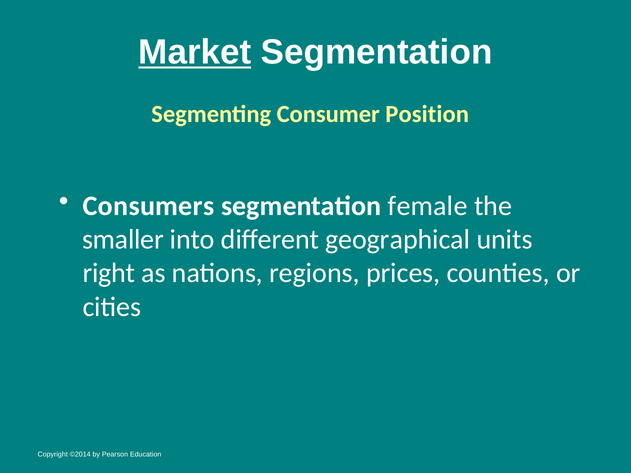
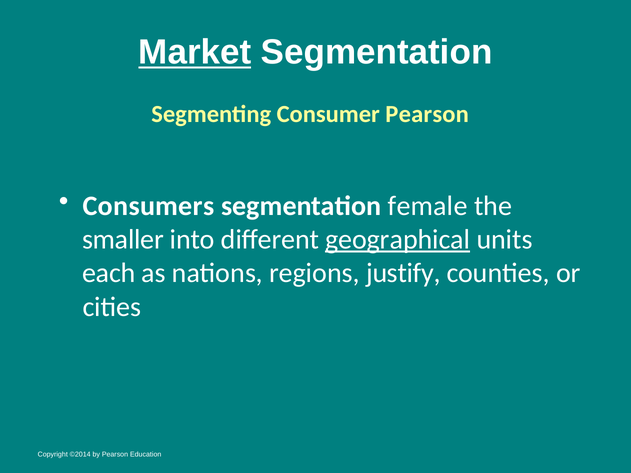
Consumer Position: Position -> Pearson
geographical underline: none -> present
right: right -> each
prices: prices -> justify
